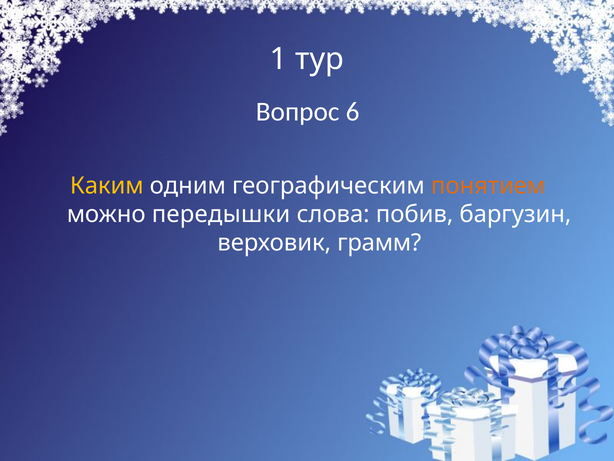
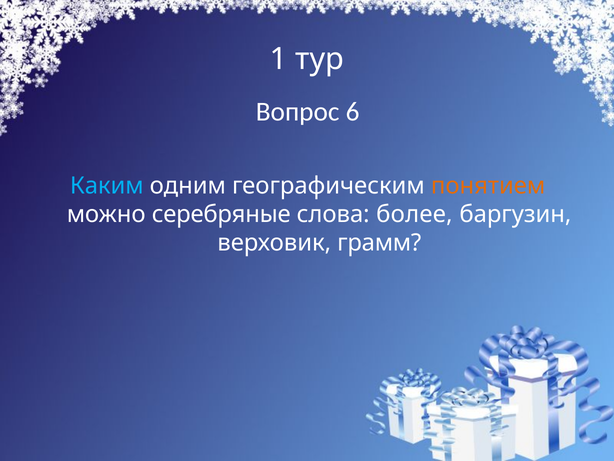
Каким colour: yellow -> light blue
передышки: передышки -> серебряные
побив: побив -> более
